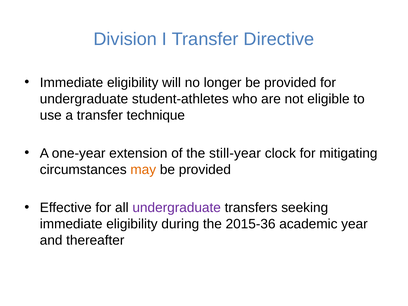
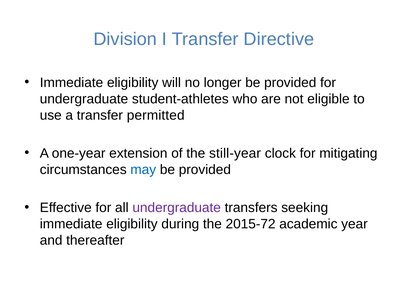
technique: technique -> permitted
may colour: orange -> blue
2015-36: 2015-36 -> 2015-72
